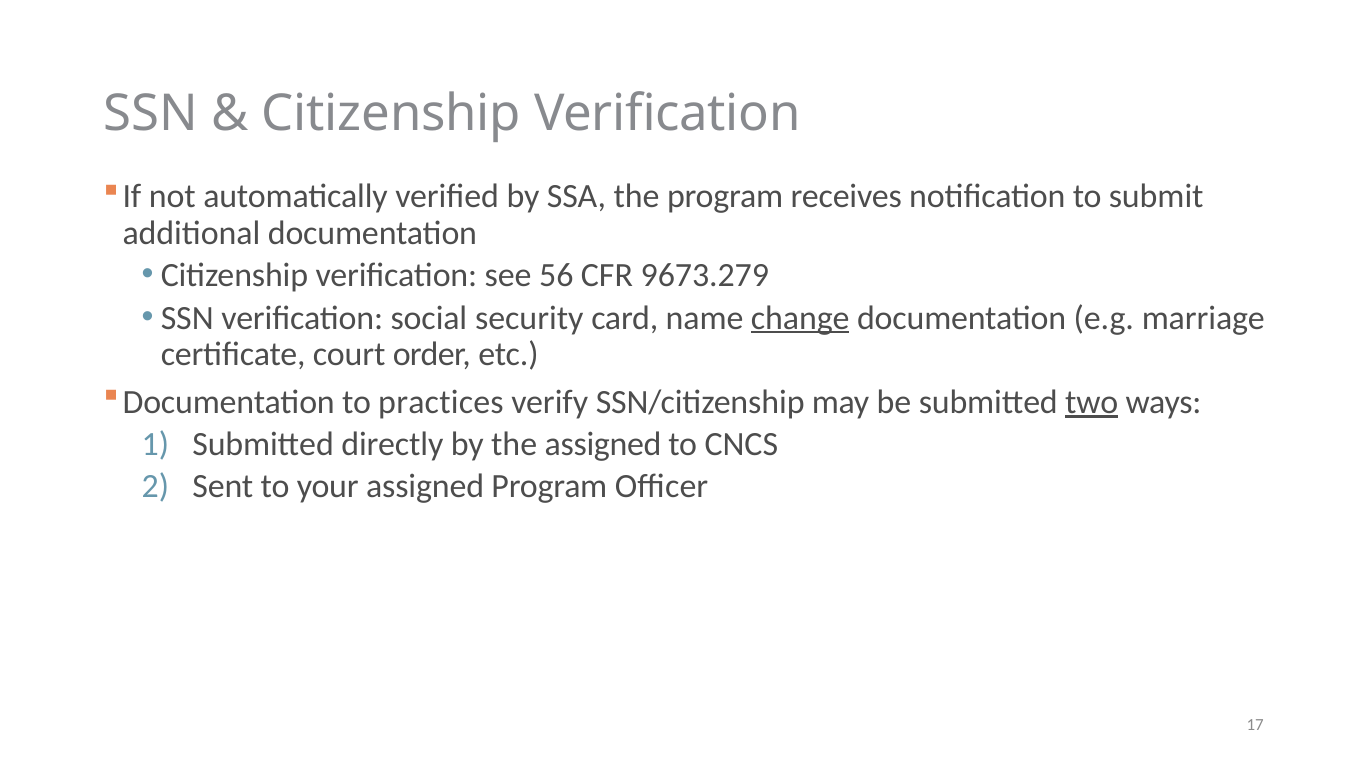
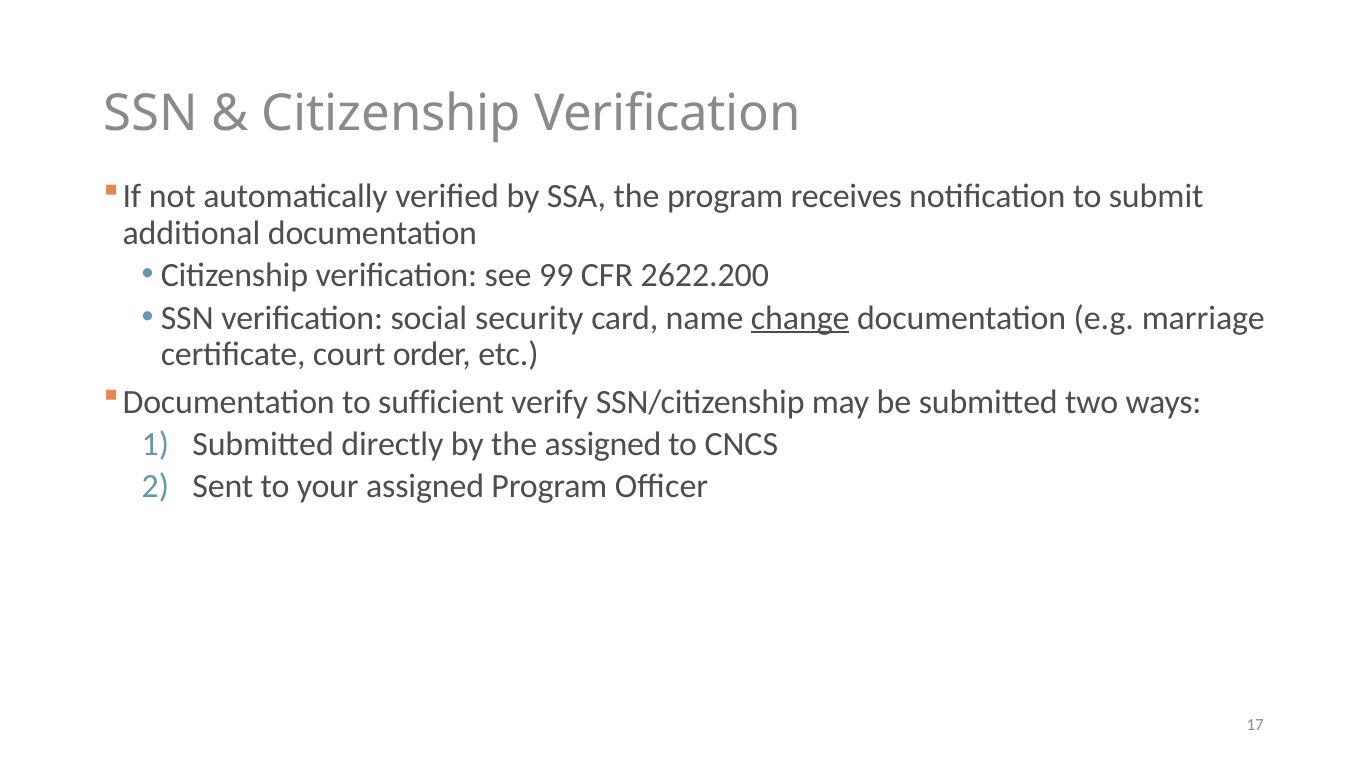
56: 56 -> 99
9673.279: 9673.279 -> 2622.200
practices: practices -> sufficient
two underline: present -> none
